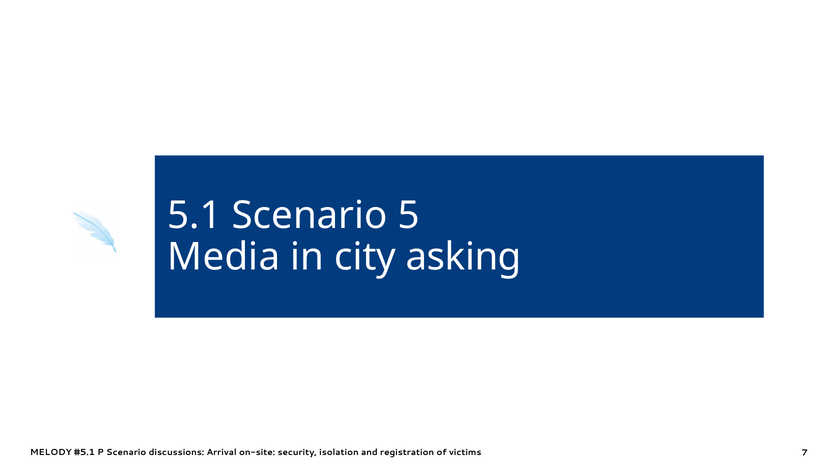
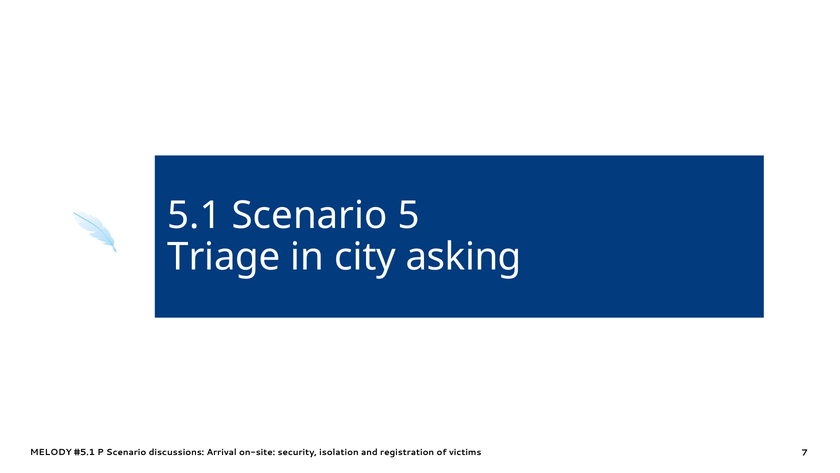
Media: Media -> Triage
